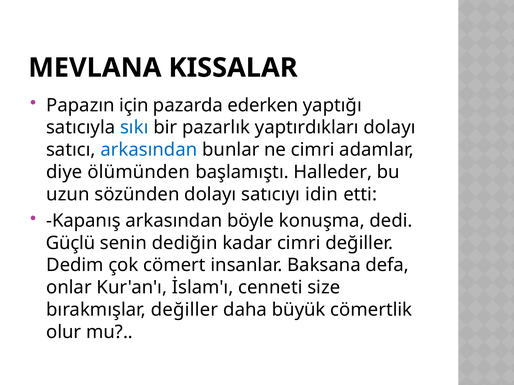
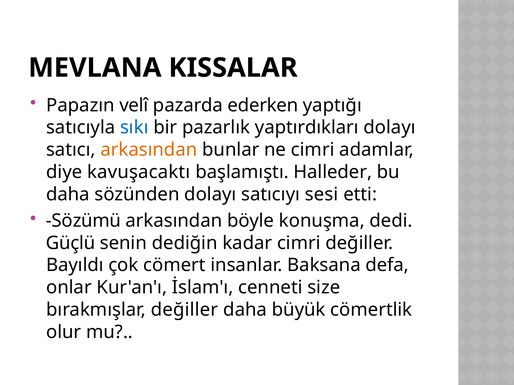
için: için -> velî
arkasından at (149, 150) colour: blue -> orange
ölümünden: ölümünden -> kavuşacaktı
uzun at (68, 194): uzun -> daha
idin: idin -> sesi
Kapanış: Kapanış -> Sözümü
Dedim: Dedim -> Bayıldı
